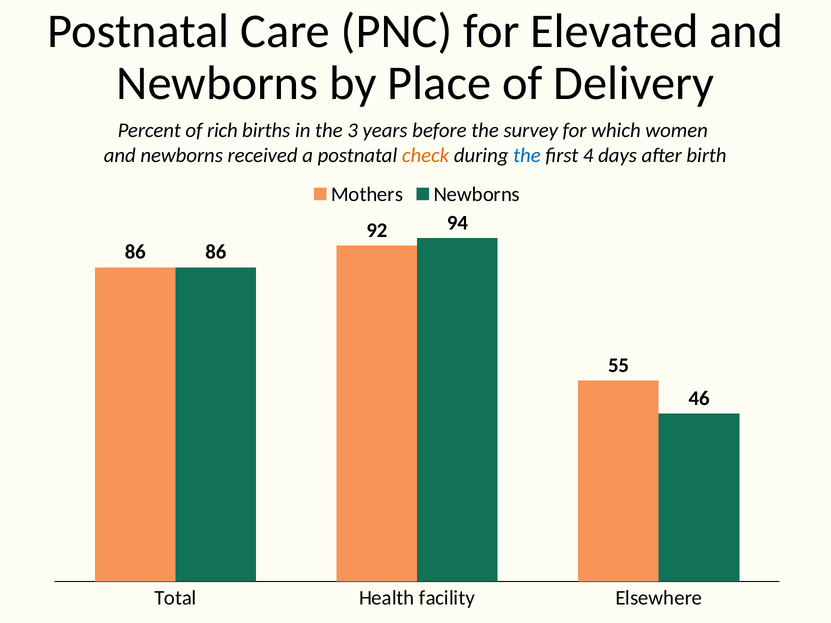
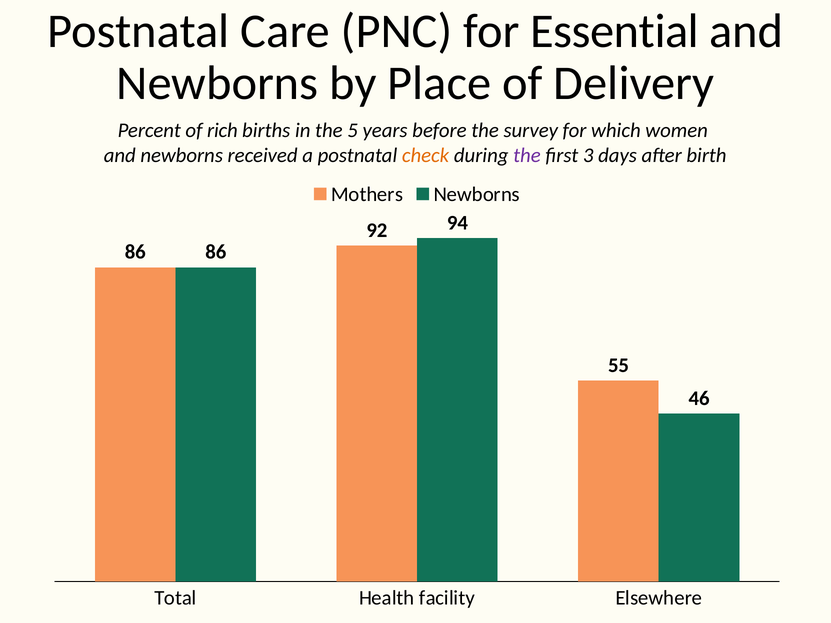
Elevated: Elevated -> Essential
3: 3 -> 5
the at (527, 155) colour: blue -> purple
4: 4 -> 3
